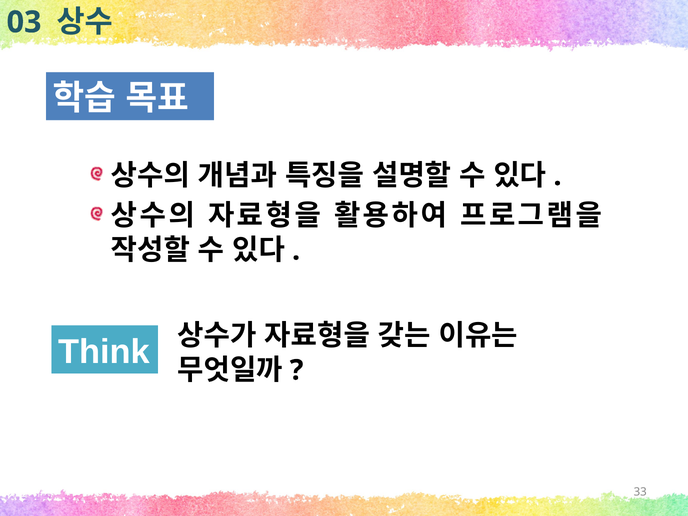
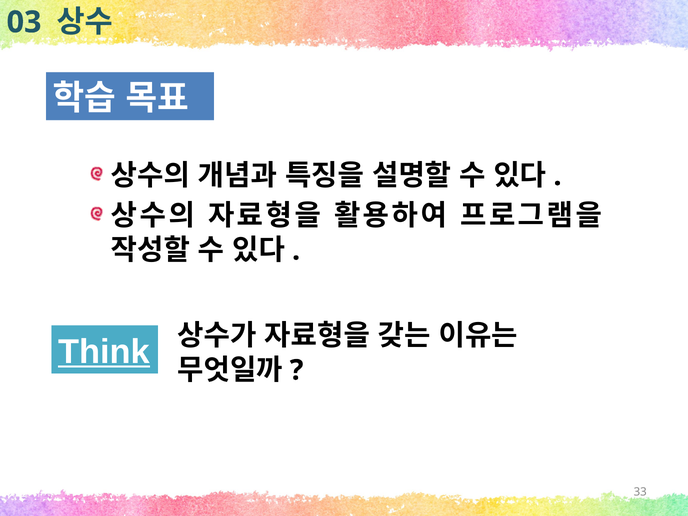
Think underline: none -> present
